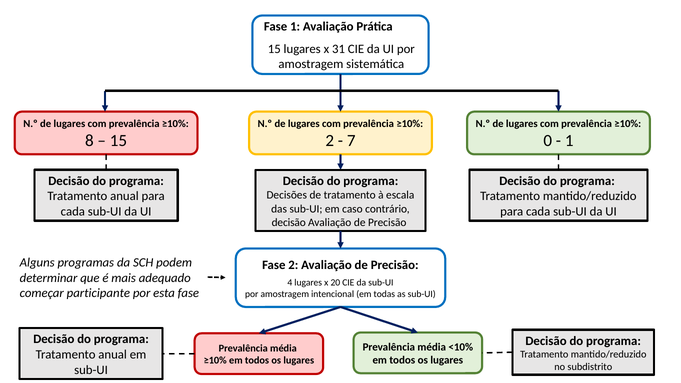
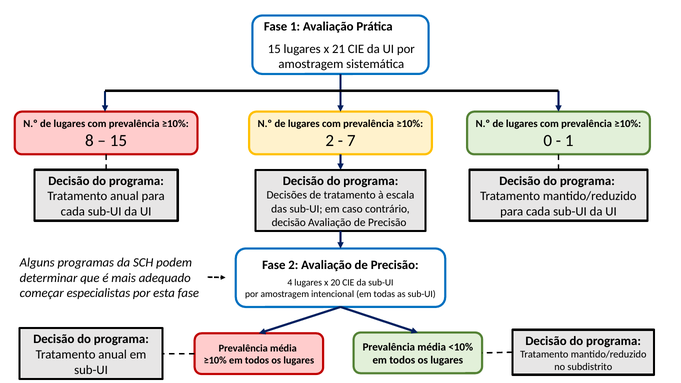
31: 31 -> 21
participante: participante -> especialistas
